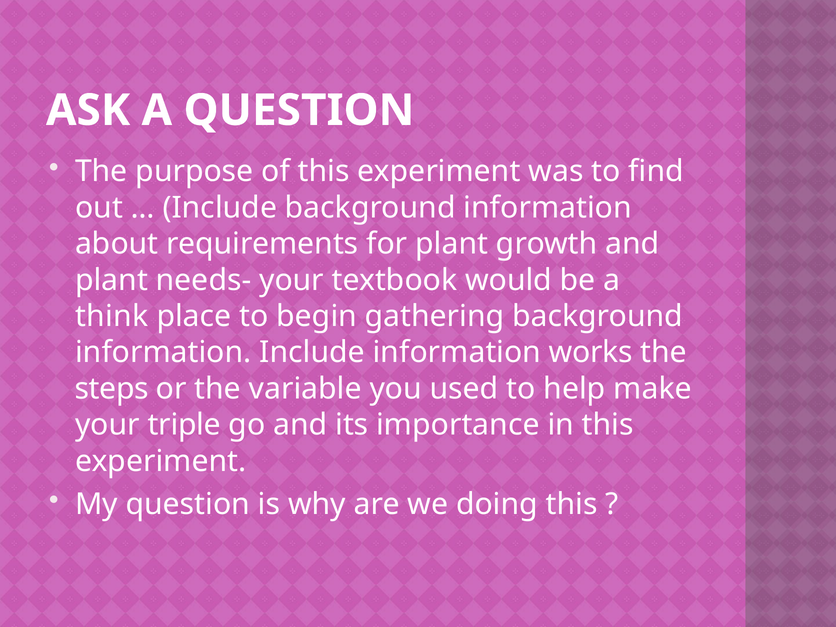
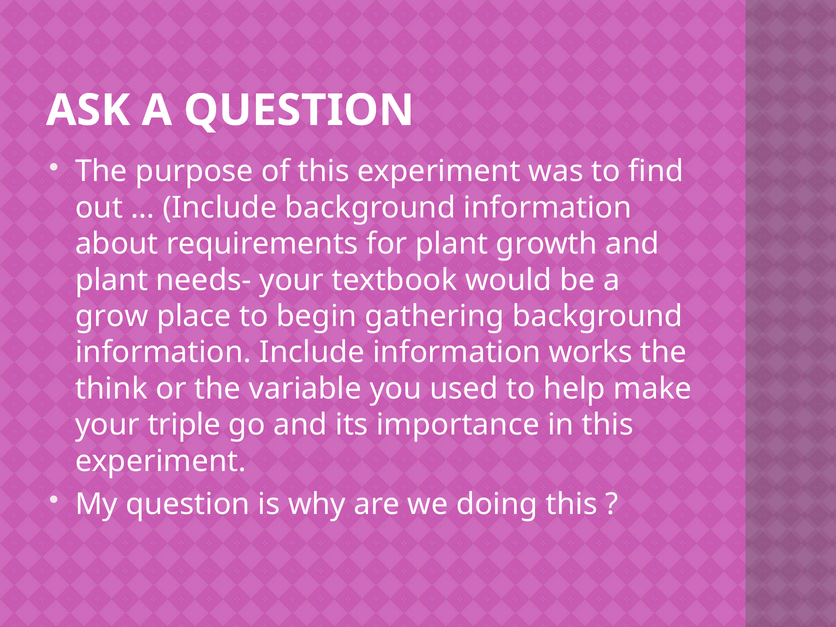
think: think -> grow
steps: steps -> think
